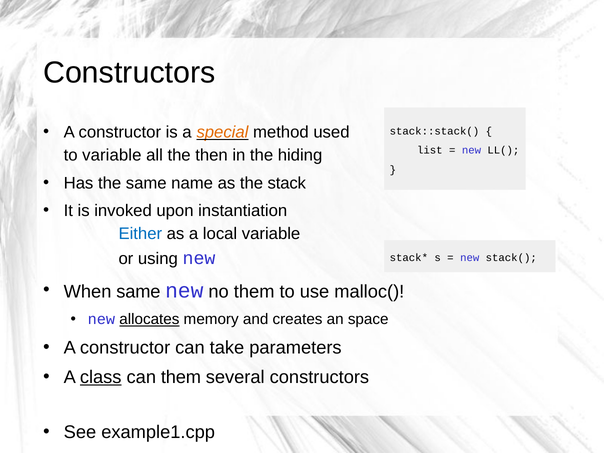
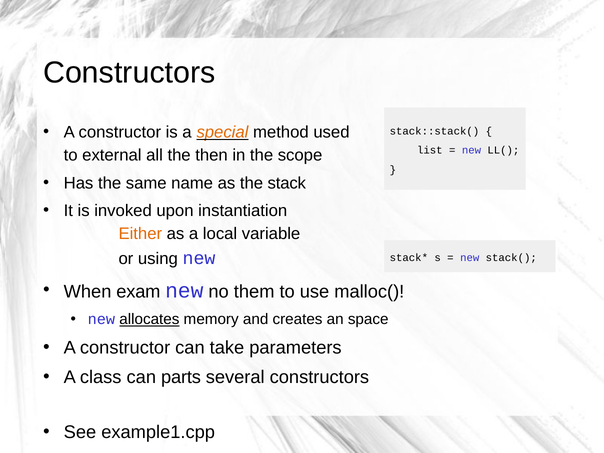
to variable: variable -> external
hiding: hiding -> scope
Either colour: blue -> orange
When same: same -> exam
class underline: present -> none
can them: them -> parts
